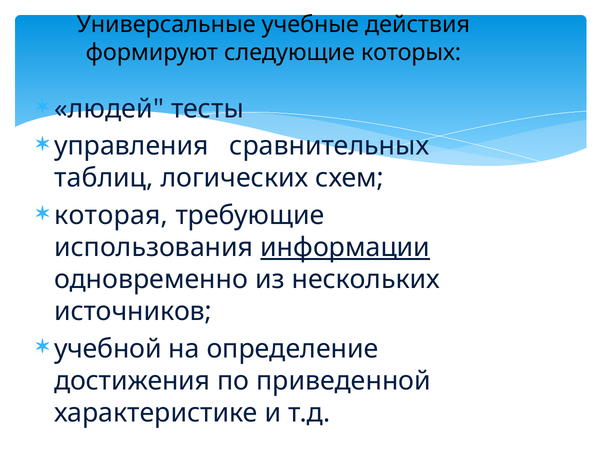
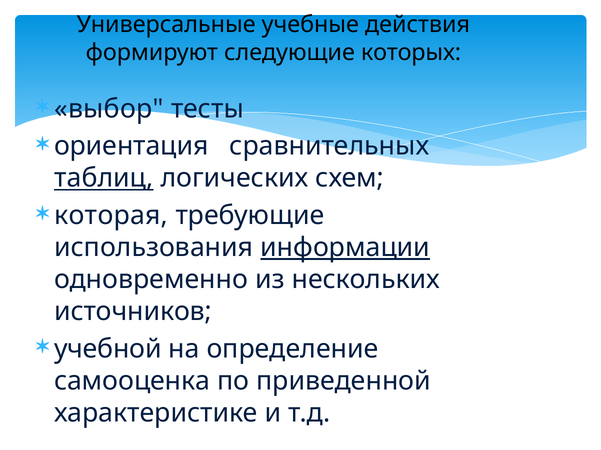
людей: людей -> выбор
управления: управления -> ориентация
таблиц underline: none -> present
достижения: достижения -> самооценка
